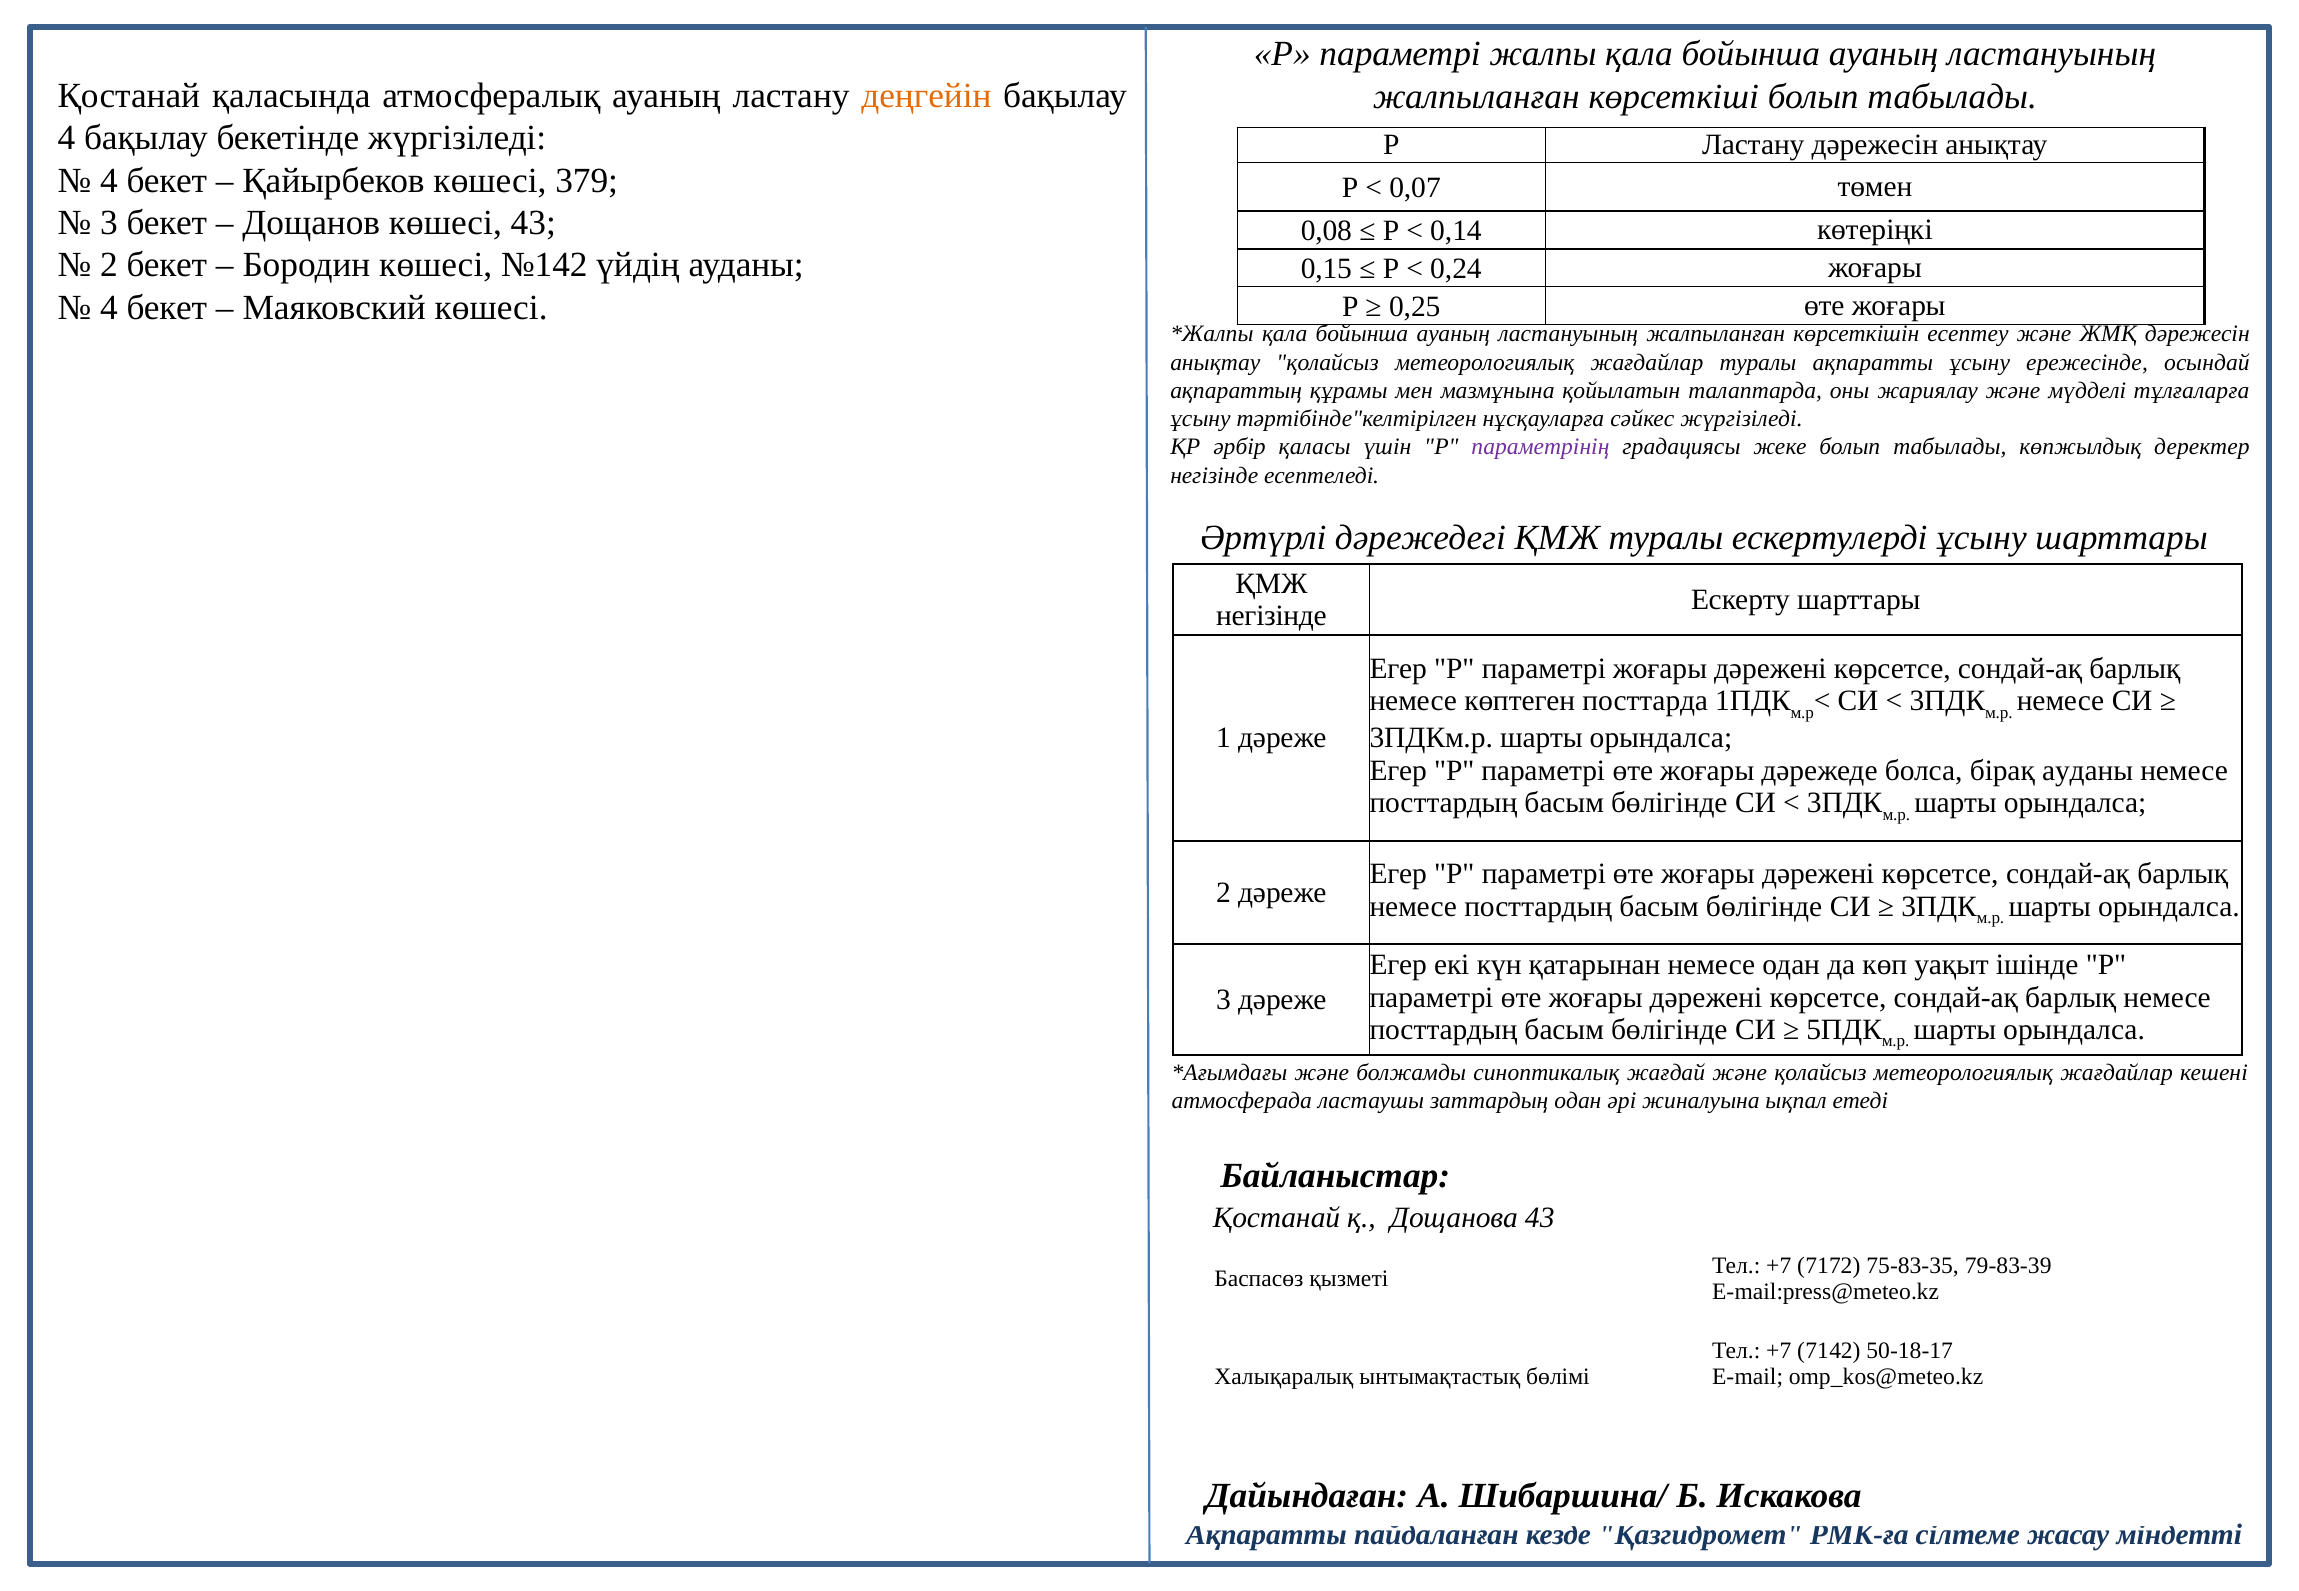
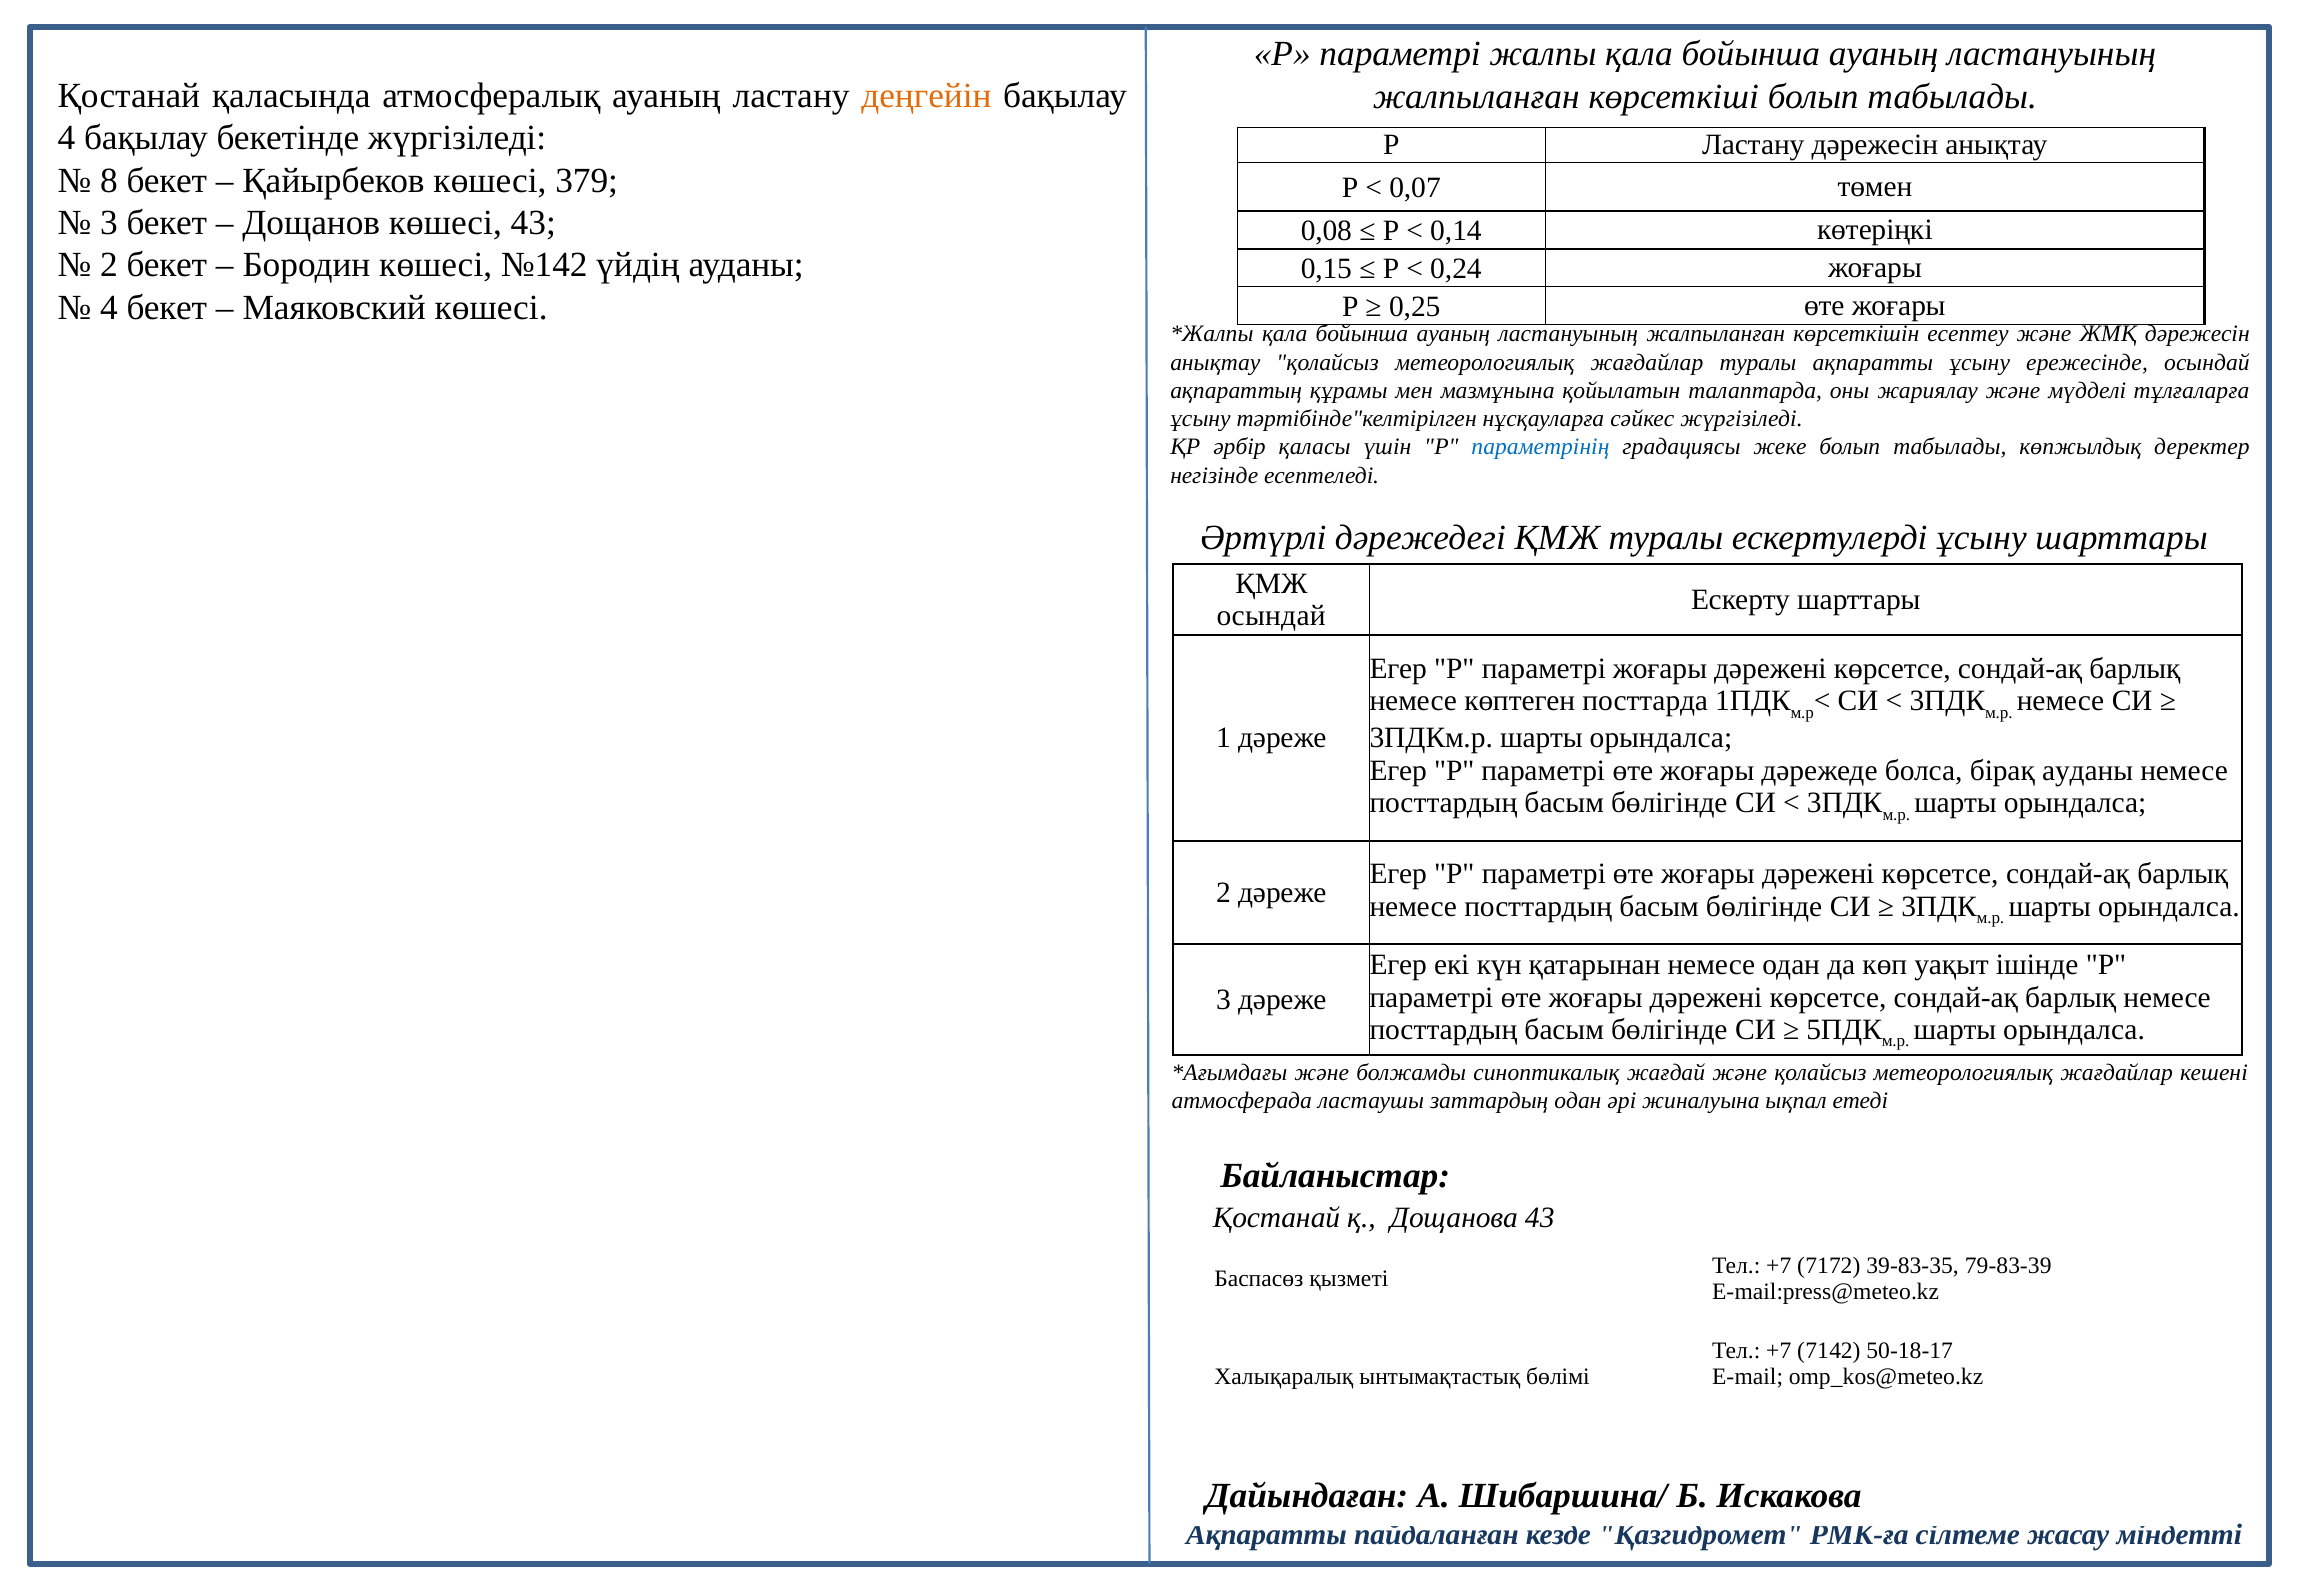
4 at (109, 180): 4 -> 8
параметрінің colour: purple -> blue
негізінде at (1271, 616): негізінде -> осындай
75-83-35: 75-83-35 -> 39-83-35
